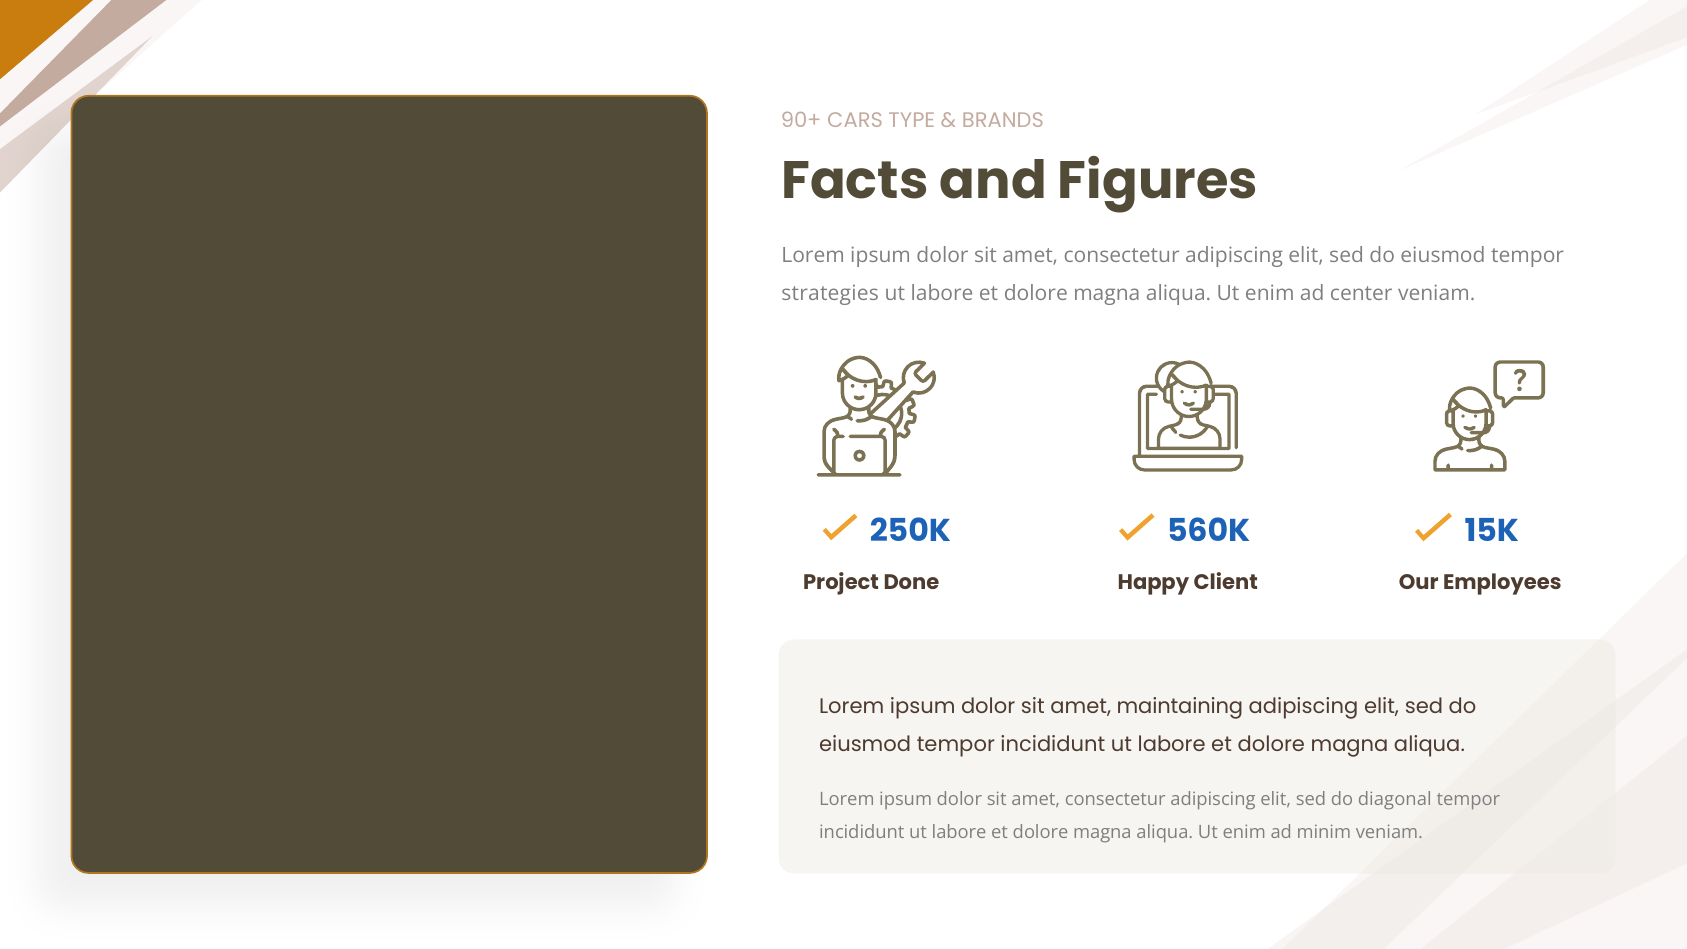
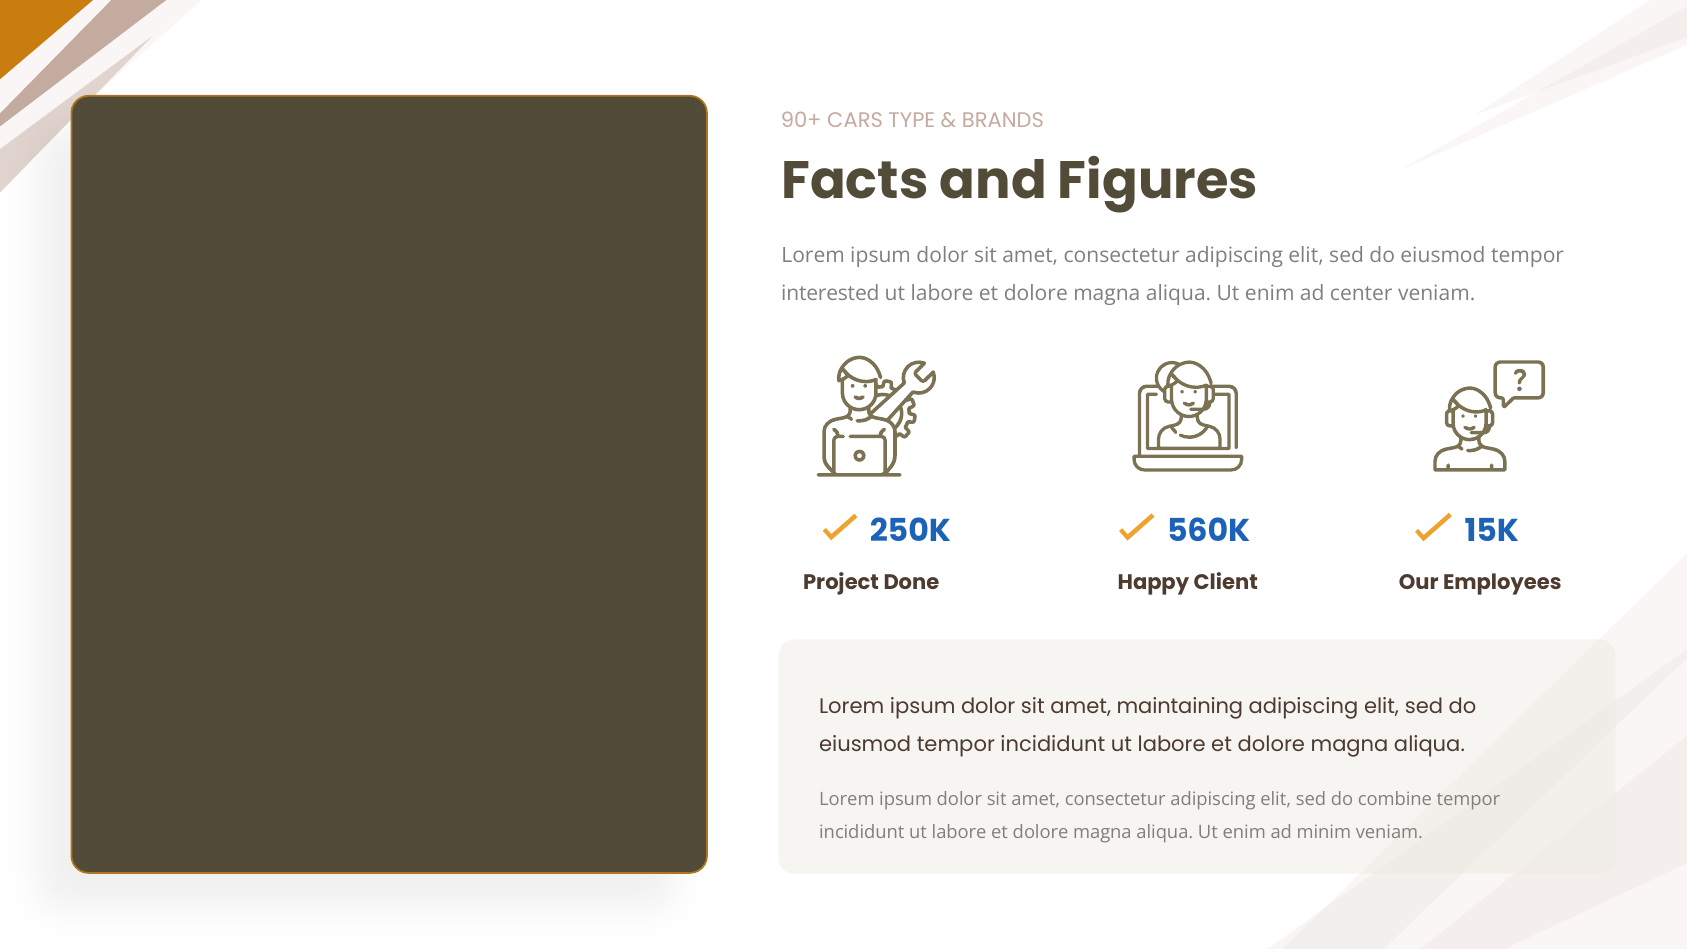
strategies: strategies -> interested
diagonal: diagonal -> combine
